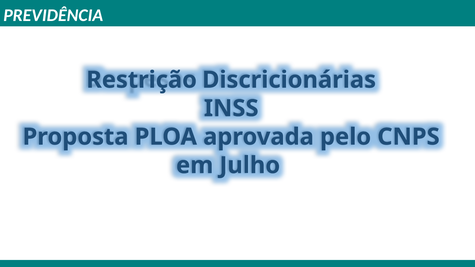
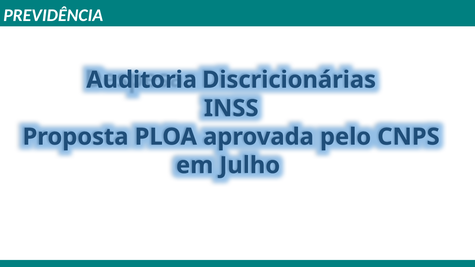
Restrição: Restrição -> Auditoria
